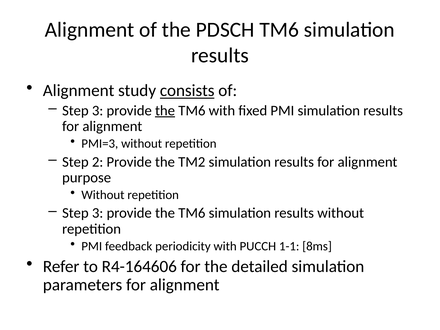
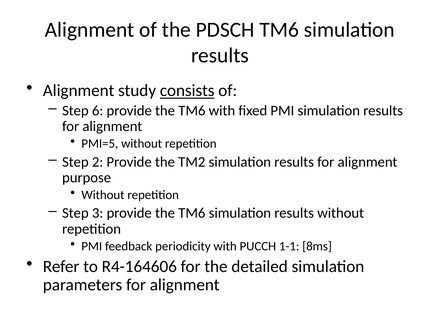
3 at (98, 111): 3 -> 6
the at (165, 111) underline: present -> none
PMI=3: PMI=3 -> PMI=5
